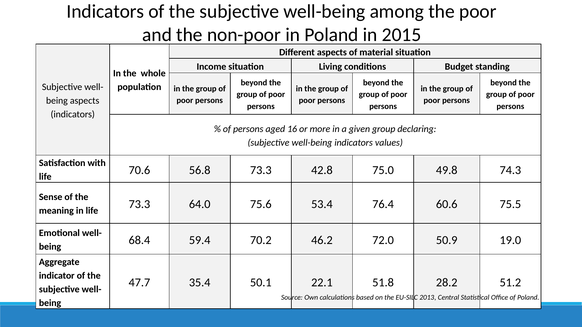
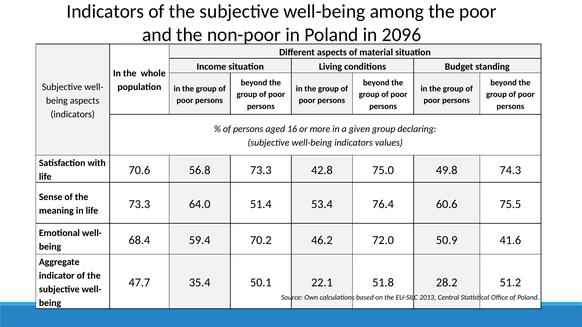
2015: 2015 -> 2096
75.6: 75.6 -> 51.4
19.0: 19.0 -> 41.6
